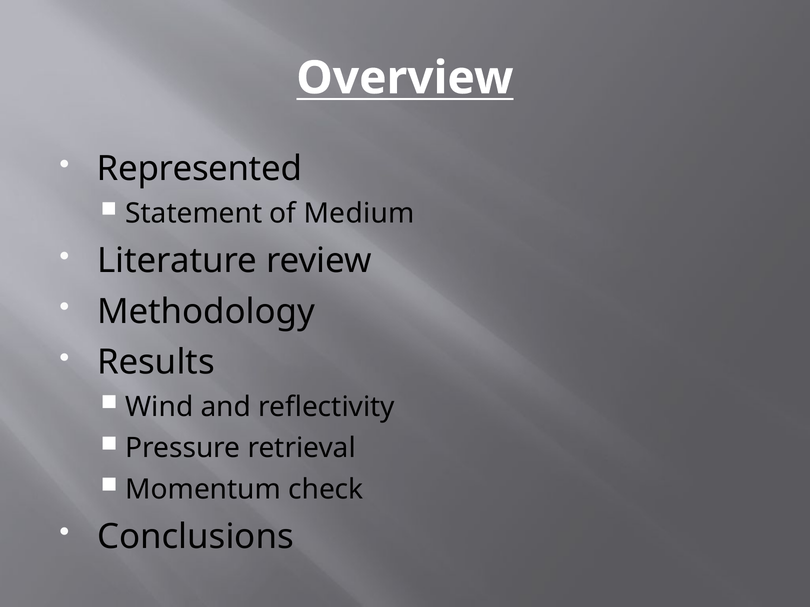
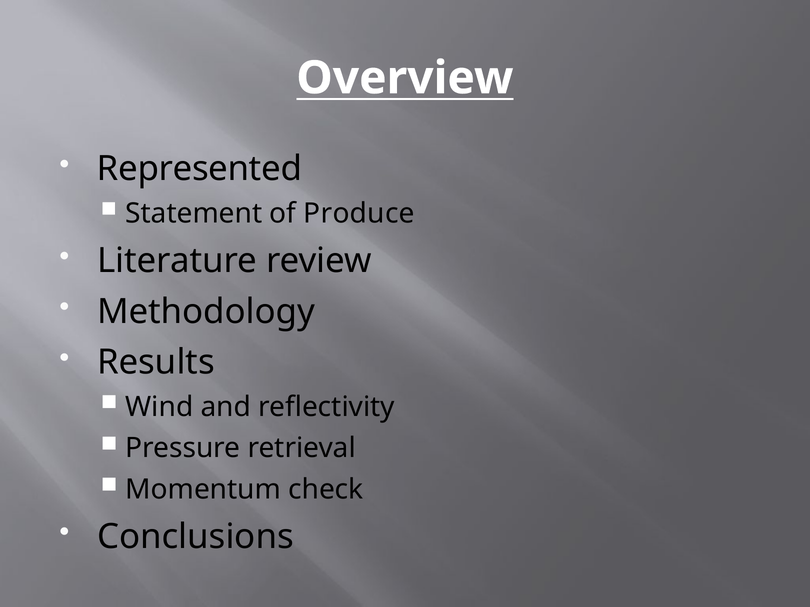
Medium: Medium -> Produce
